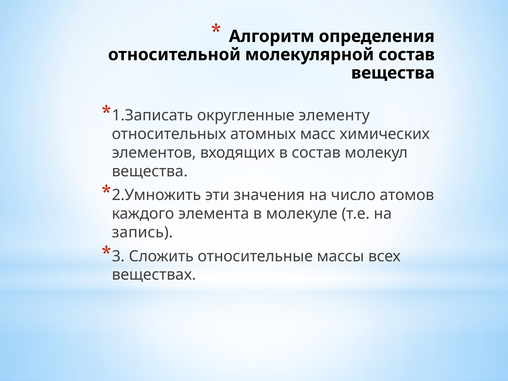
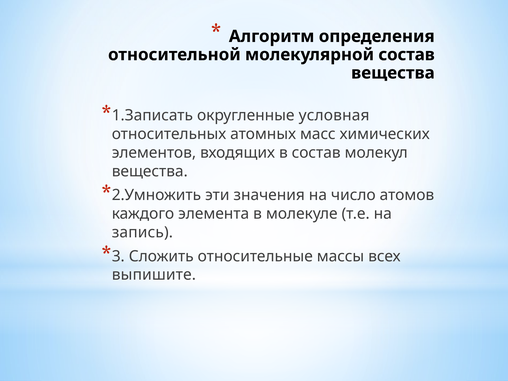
элементу: элементу -> условная
веществах: веществах -> выпишите
